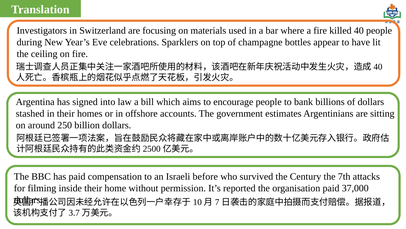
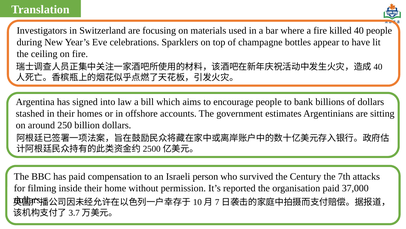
before: before -> person
